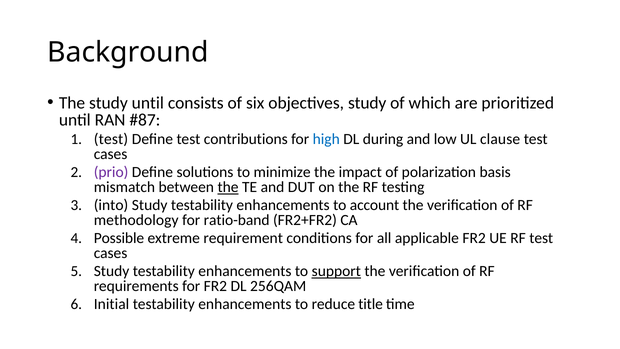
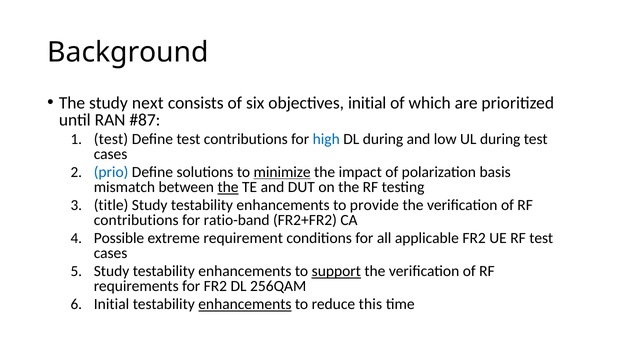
study until: until -> next
objectives study: study -> initial
UL clause: clause -> during
prio colour: purple -> blue
minimize underline: none -> present
into: into -> title
account: account -> provide
methodology at (136, 220): methodology -> contributions
enhancements at (245, 304) underline: none -> present
title: title -> this
